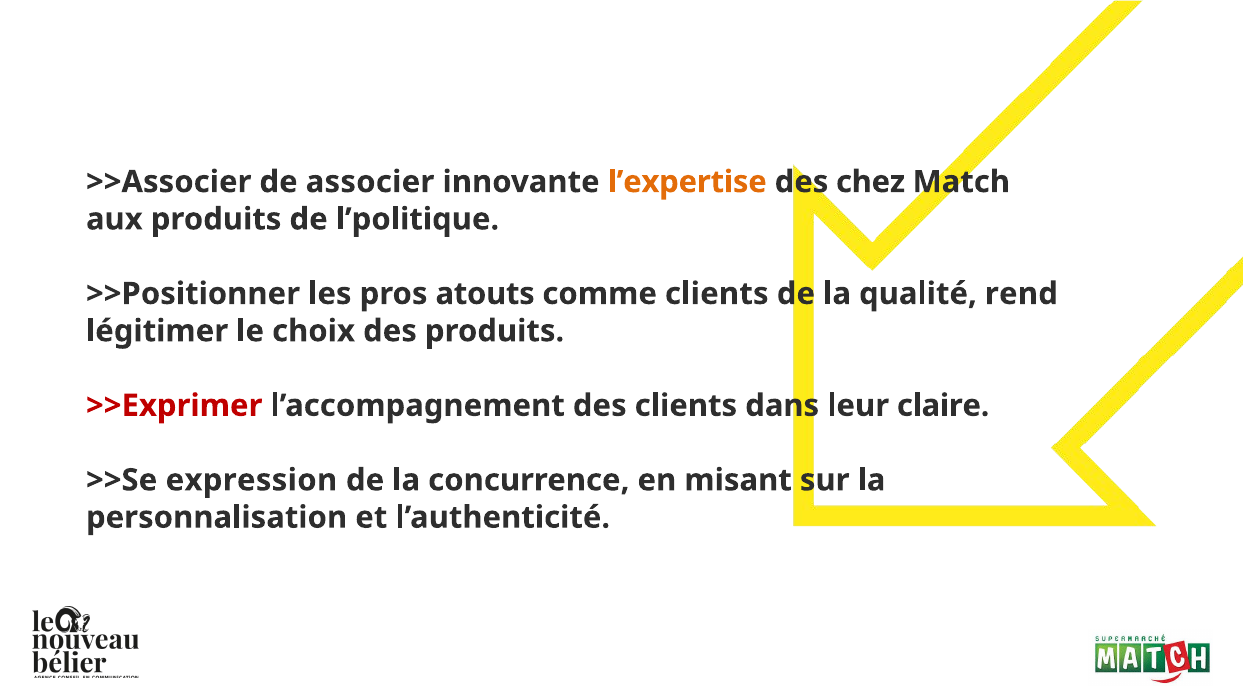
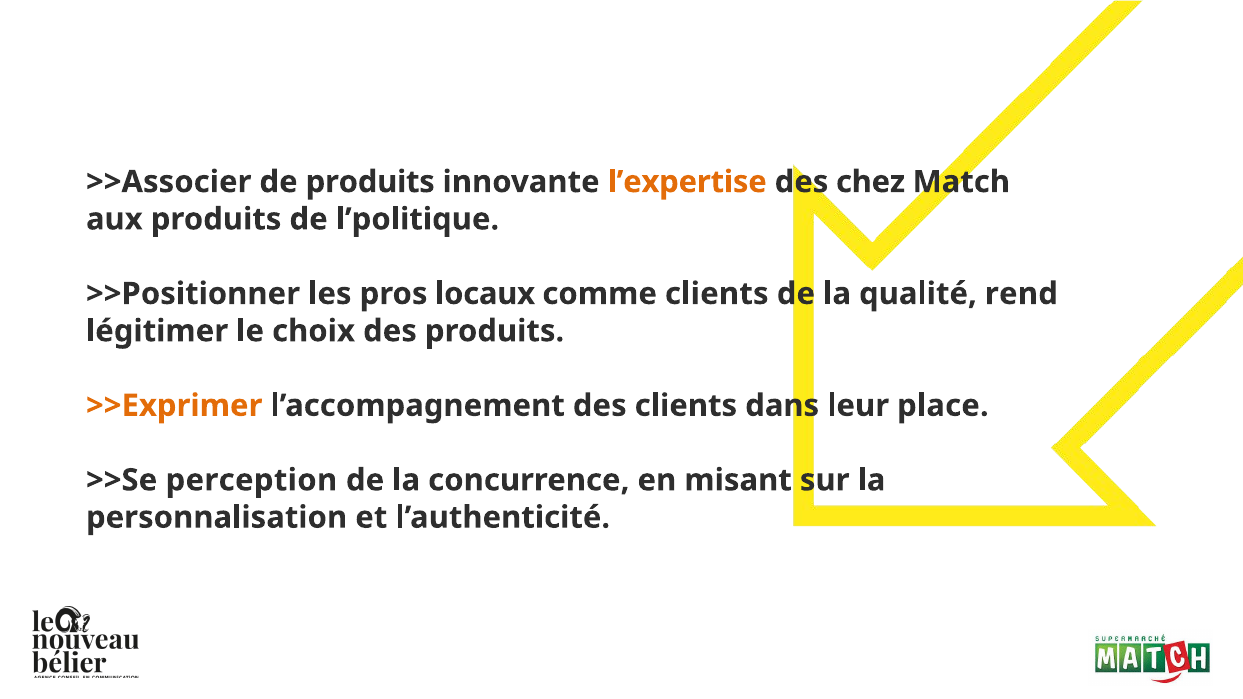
de associer: associer -> produits
atouts: atouts -> locaux
>>Exprimer colour: red -> orange
claire: claire -> place
expression: expression -> perception
